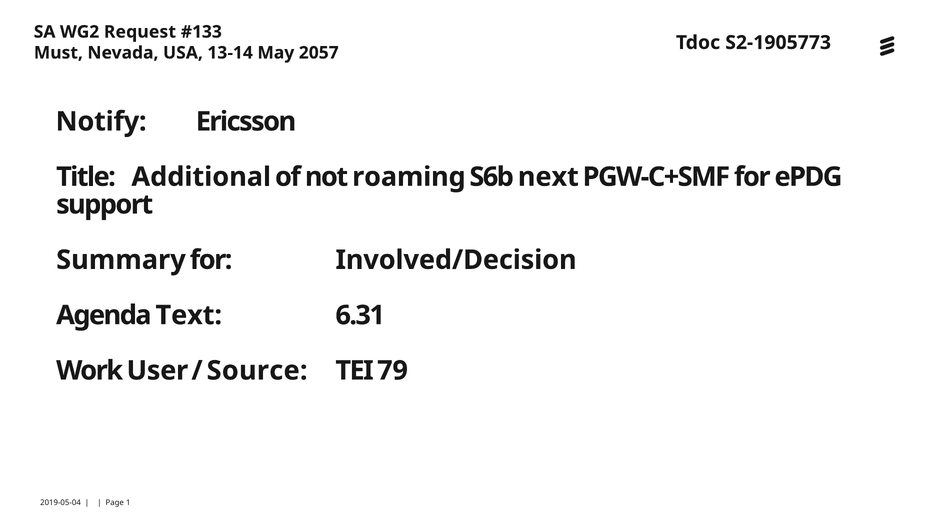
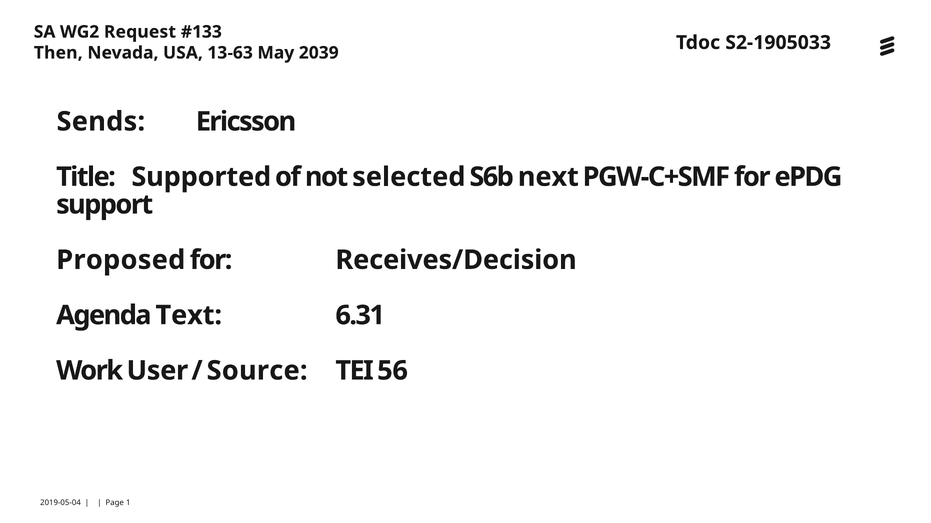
Must: Must -> Then
13-14: 13-14 -> 13-63
2057: 2057 -> 2039
S2-1905773: S2-1905773 -> S2-1905033
Notify: Notify -> Sends
Additional: Additional -> Supported
roaming: roaming -> selected
Summary: Summary -> Proposed
Involved/Decision: Involved/Decision -> Receives/Decision
79: 79 -> 56
